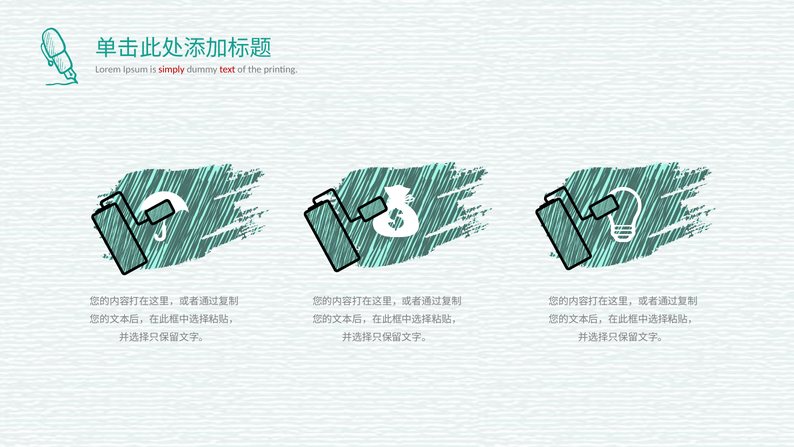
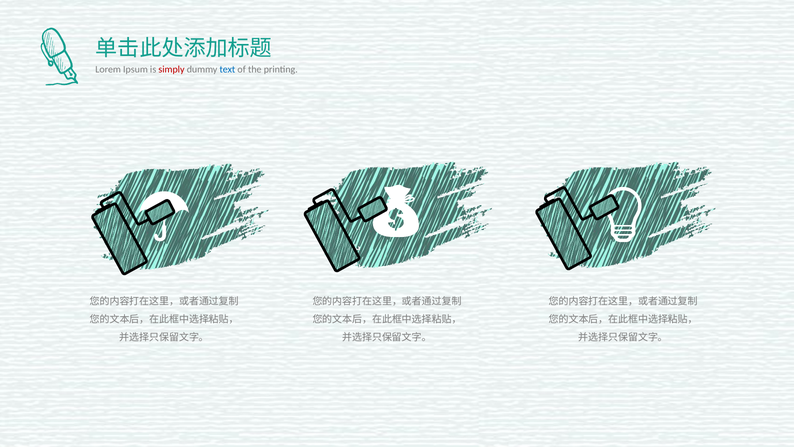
text colour: red -> blue
